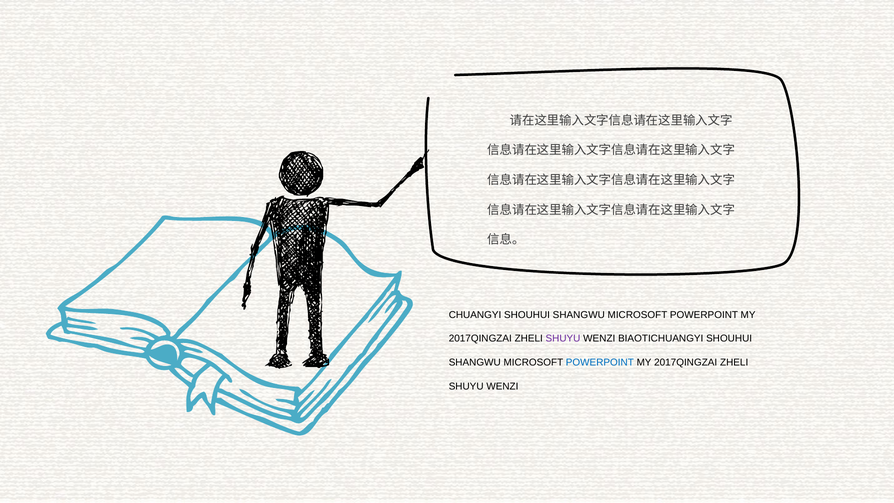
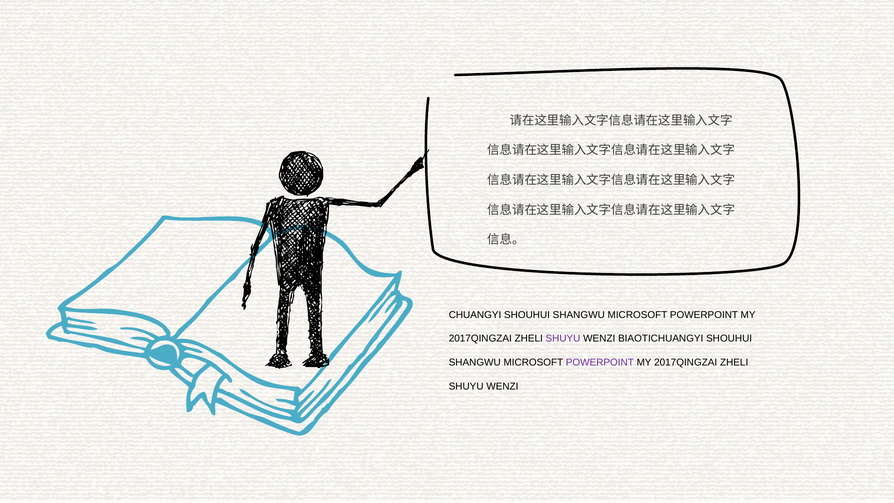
POWERPOINT at (600, 362) colour: blue -> purple
